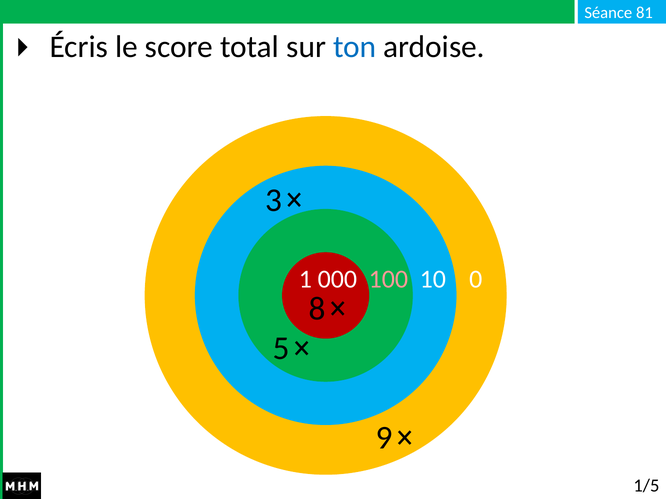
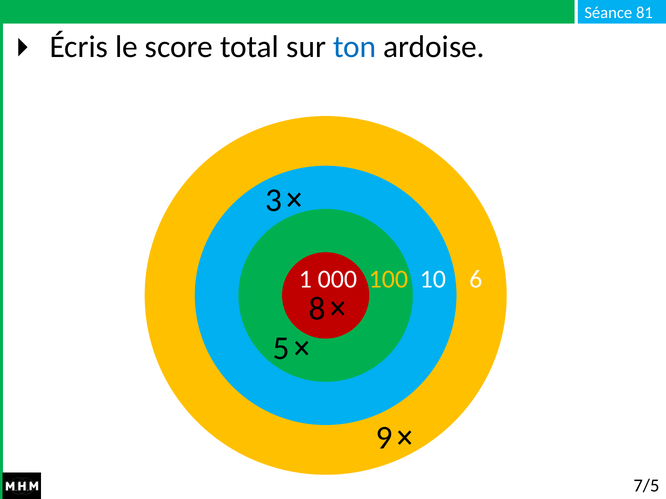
100 colour: pink -> yellow
0: 0 -> 6
1/5: 1/5 -> 7/5
